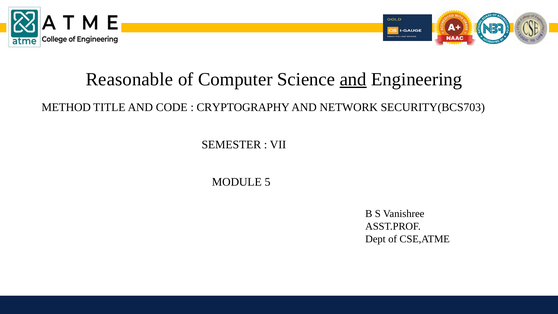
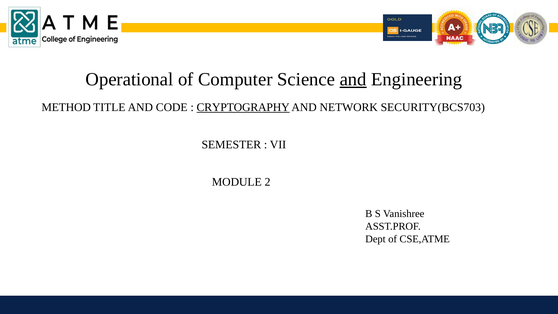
Reasonable: Reasonable -> Operational
CRYPTOGRAPHY underline: none -> present
5: 5 -> 2
